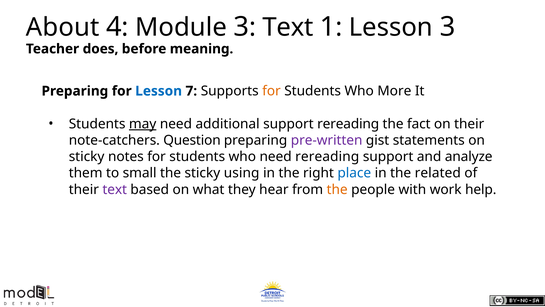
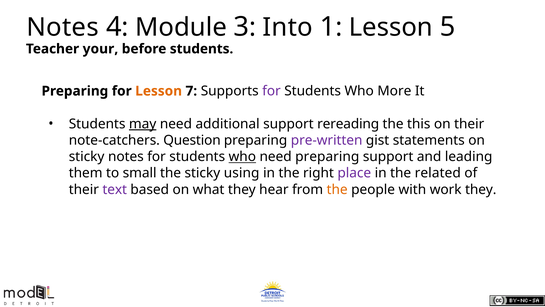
About at (63, 27): About -> Notes
3 Text: Text -> Into
Lesson 3: 3 -> 5
does: does -> your
before meaning: meaning -> students
Lesson at (159, 91) colour: blue -> orange
for at (271, 91) colour: orange -> purple
fact: fact -> this
who at (242, 157) underline: none -> present
need rereading: rereading -> preparing
analyze: analyze -> leading
place colour: blue -> purple
work help: help -> they
